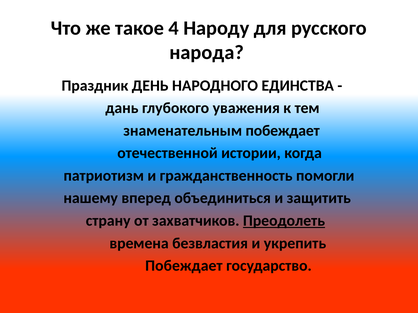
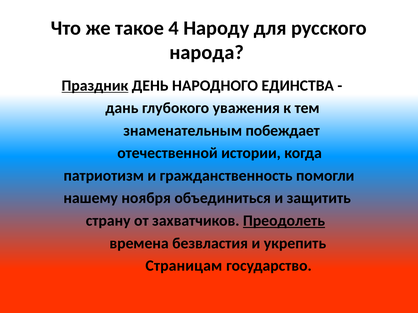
Праздник underline: none -> present
вперед: вперед -> ноября
Побеждает at (184, 266): Побеждает -> Страницам
